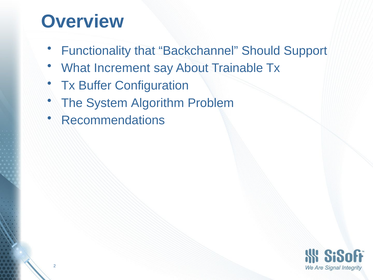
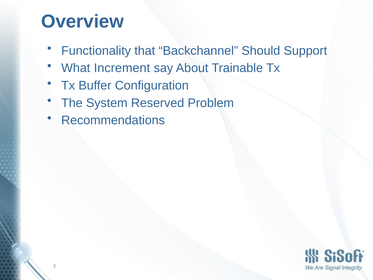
Algorithm: Algorithm -> Reserved
